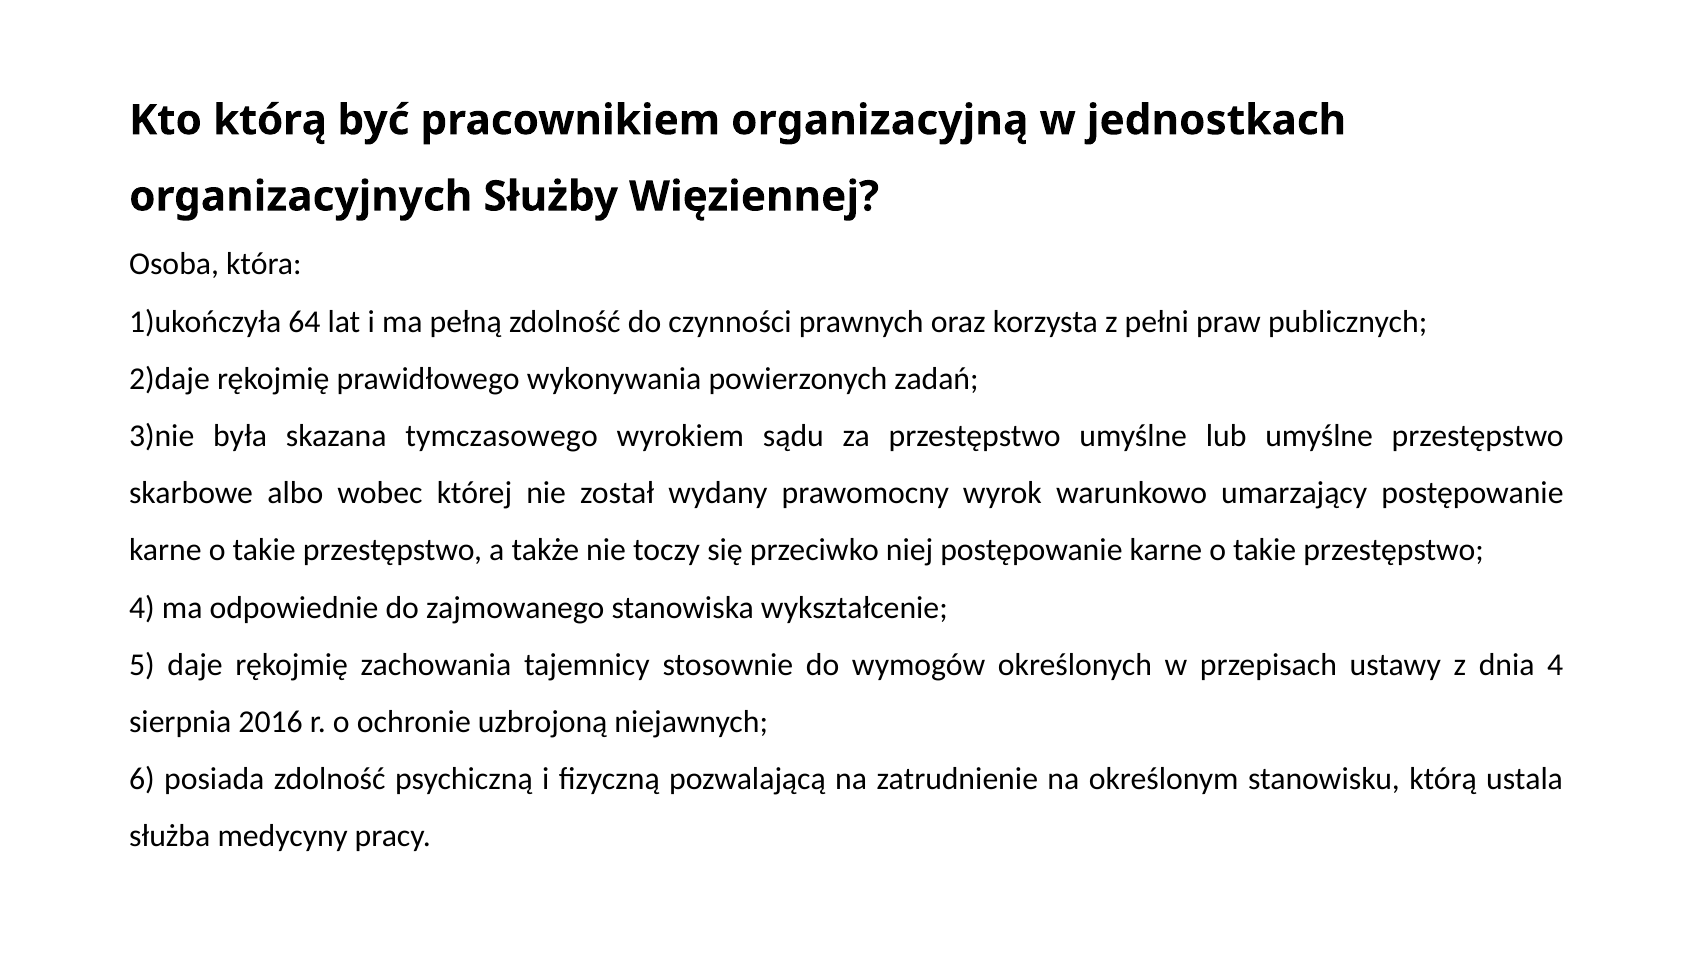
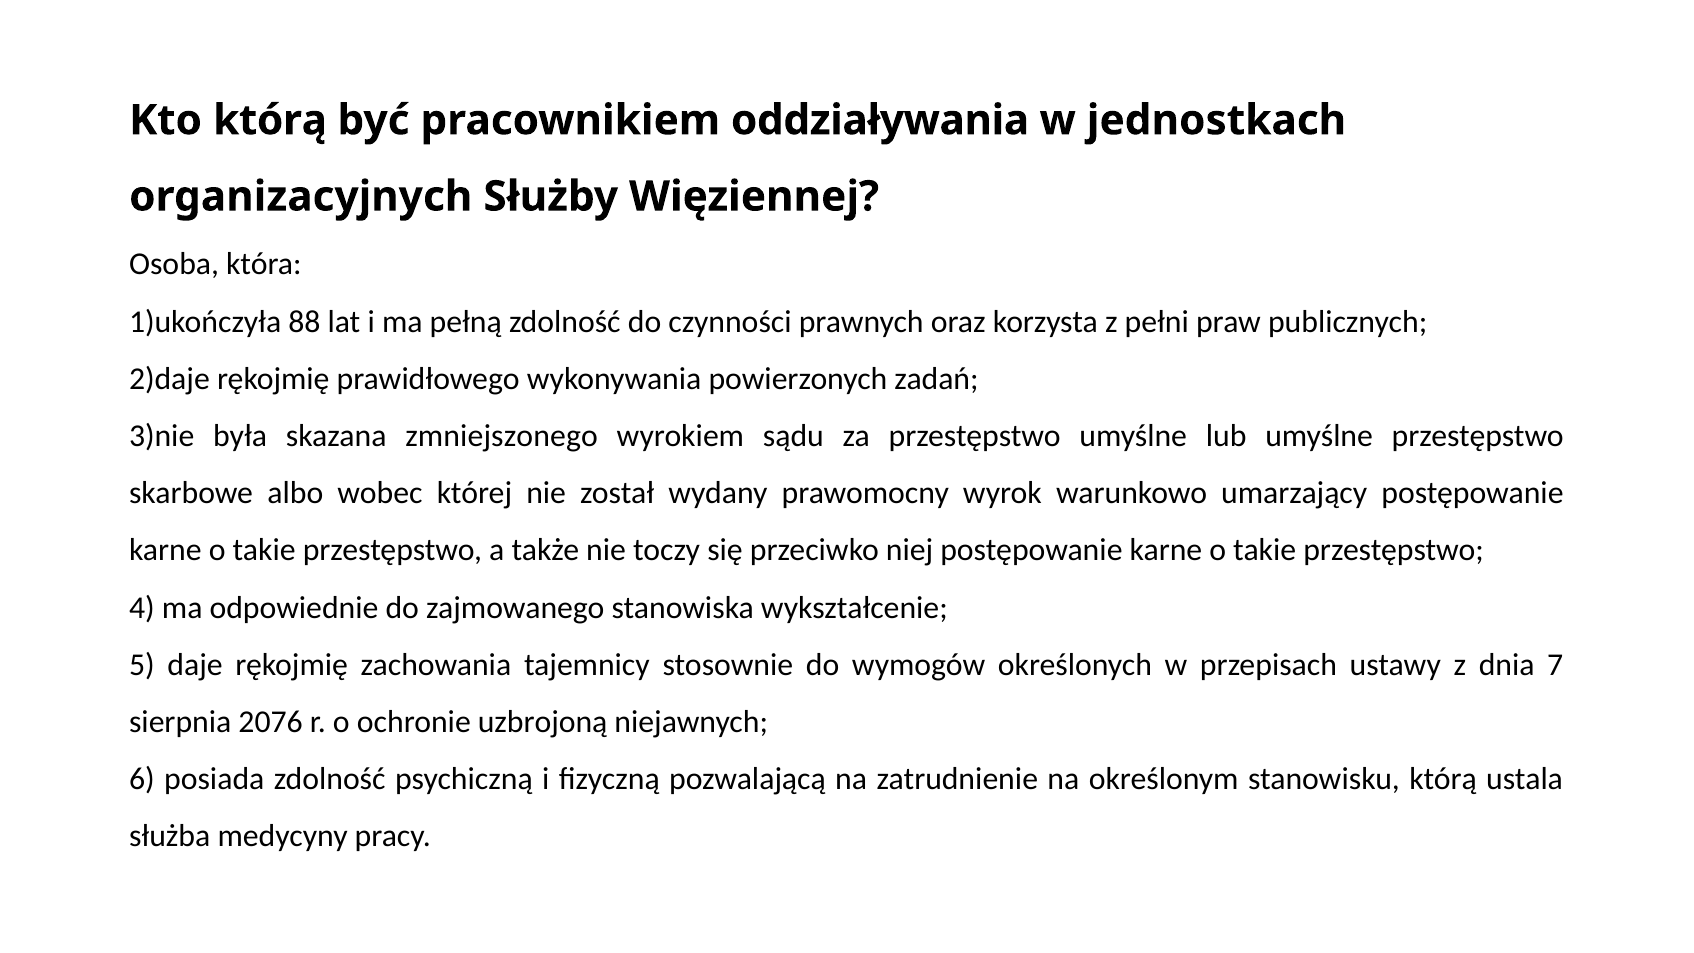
organizacyjną: organizacyjną -> oddziaływania
64: 64 -> 88
tymczasowego: tymczasowego -> zmniejszonego
dnia 4: 4 -> 7
2016: 2016 -> 2076
